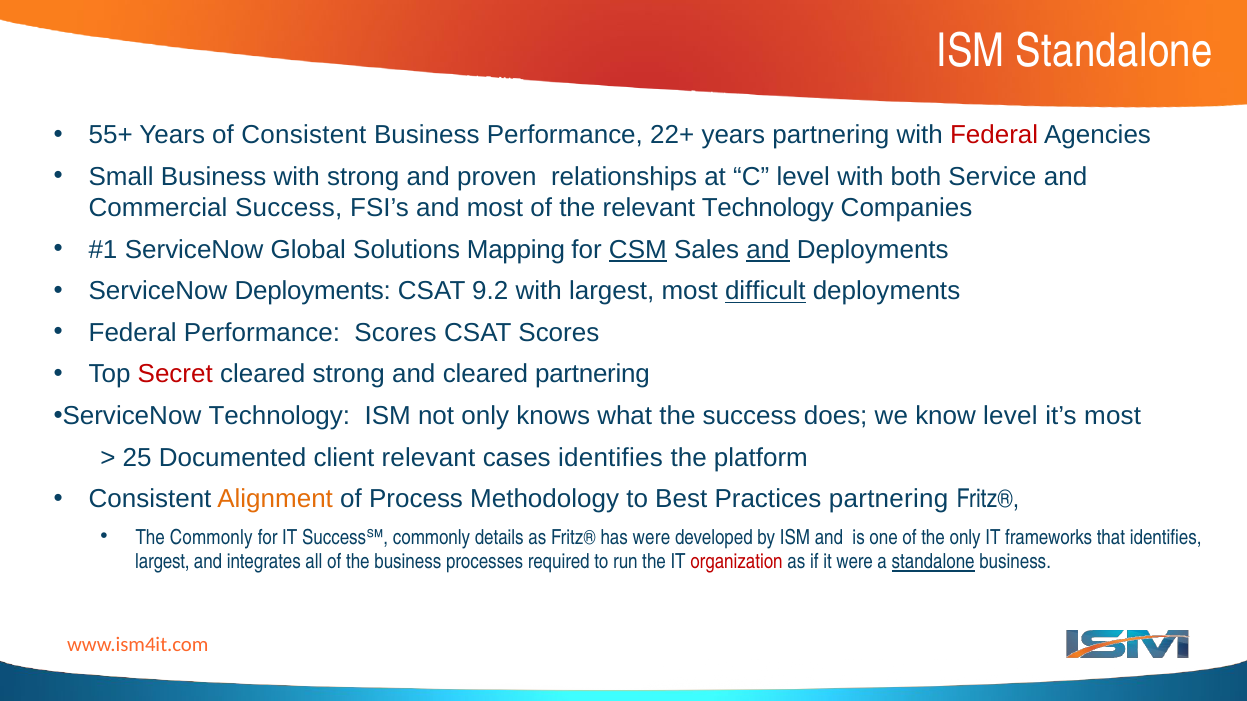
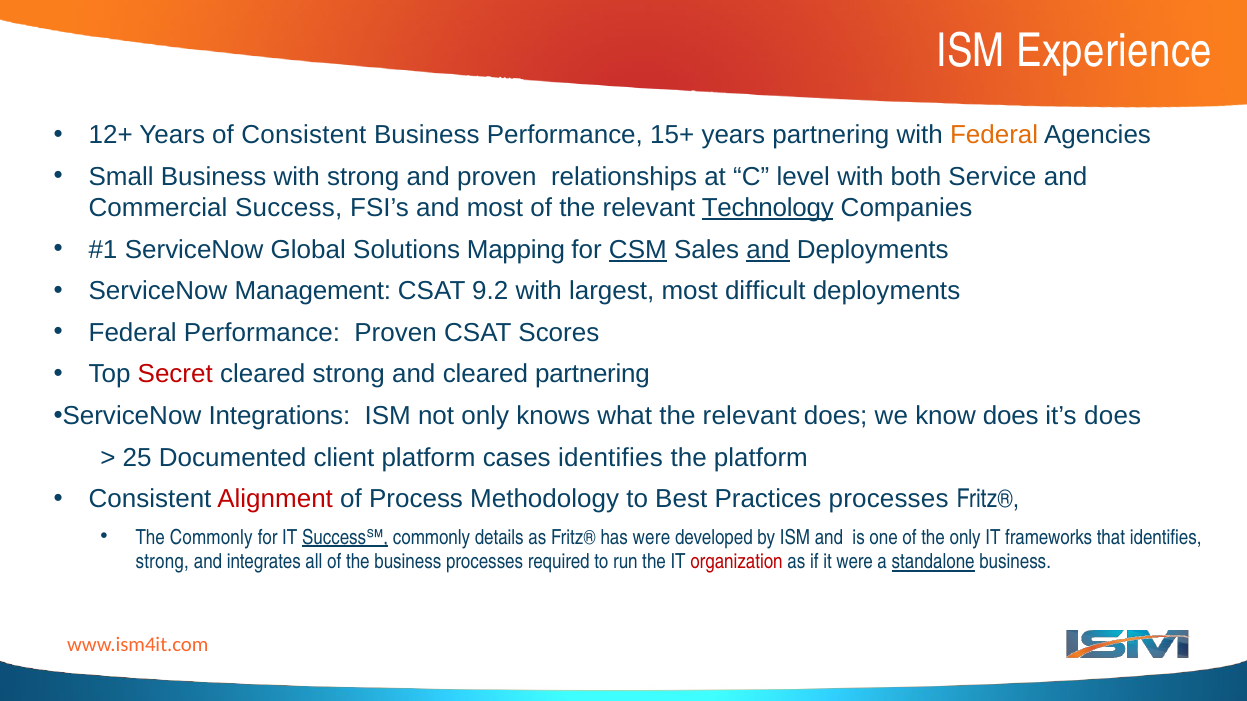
ISM Standalone: Standalone -> Experience
55+: 55+ -> 12+
22+: 22+ -> 15+
Federal at (994, 135) colour: red -> orange
Technology at (768, 208) underline: none -> present
ServiceNow Deployments: Deployments -> Management
difficult underline: present -> none
Performance Scores: Scores -> Proven
ServiceNow Technology: Technology -> Integrations
what the success: success -> relevant
know level: level -> does
it’s most: most -> does
client relevant: relevant -> platform
Alignment colour: orange -> red
Practices partnering: partnering -> processes
Success℠ underline: none -> present
largest at (162, 562): largest -> strong
